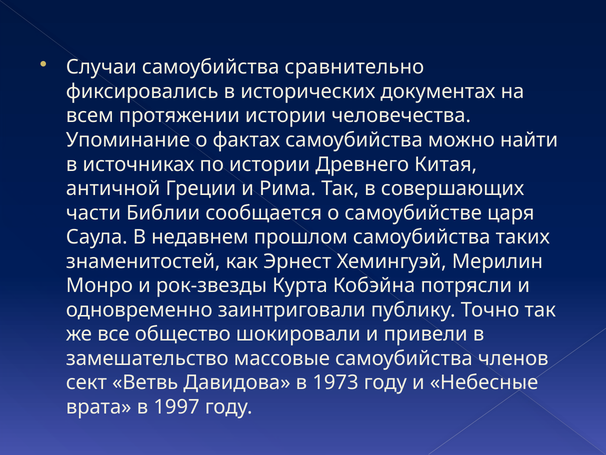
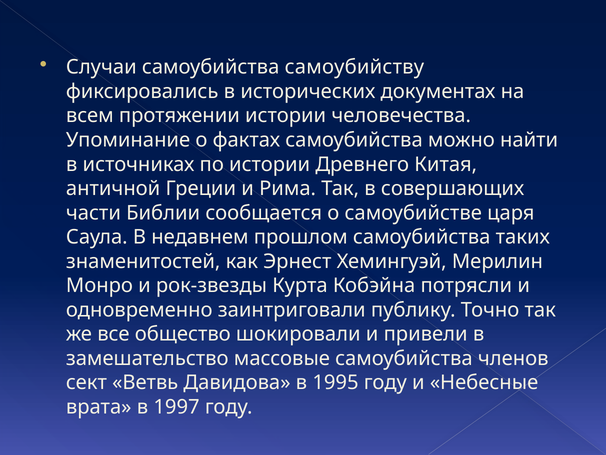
сравнительно: сравнительно -> самоубийству
1973: 1973 -> 1995
